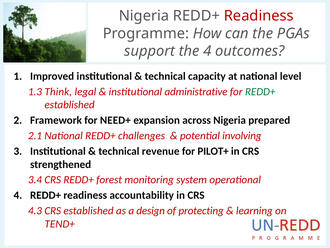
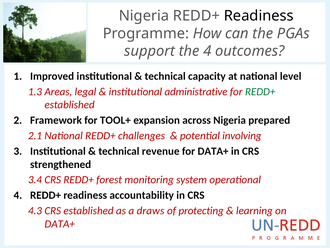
Readiness at (259, 16) colour: red -> black
Think: Think -> Areas
NEED+: NEED+ -> TOOL+
for PILOT+: PILOT+ -> DATA+
design: design -> draws
TEND+ at (60, 223): TEND+ -> DATA+
